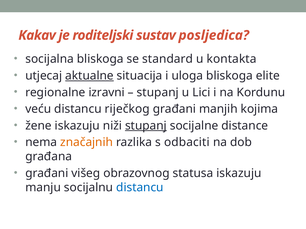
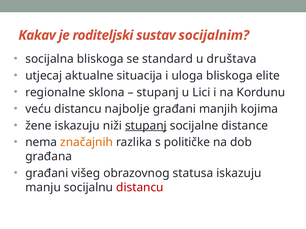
posljedica: posljedica -> socijalnim
kontakta: kontakta -> društava
aktualne underline: present -> none
izravni: izravni -> sklona
riječkog: riječkog -> najbolje
odbaciti: odbaciti -> političke
distancu at (140, 188) colour: blue -> red
